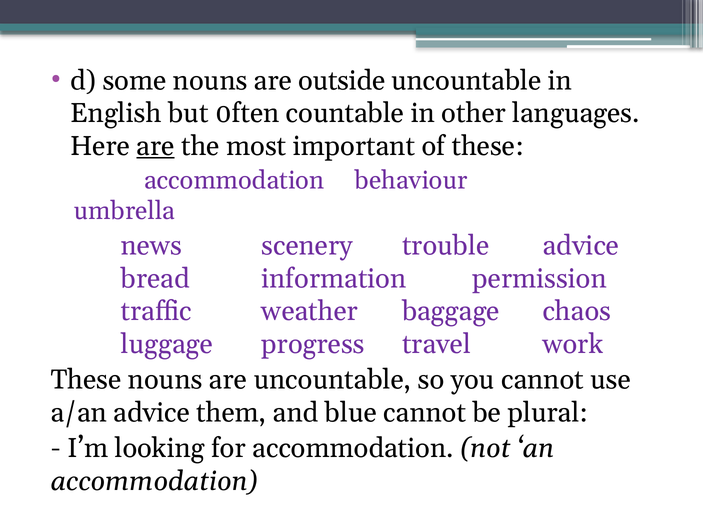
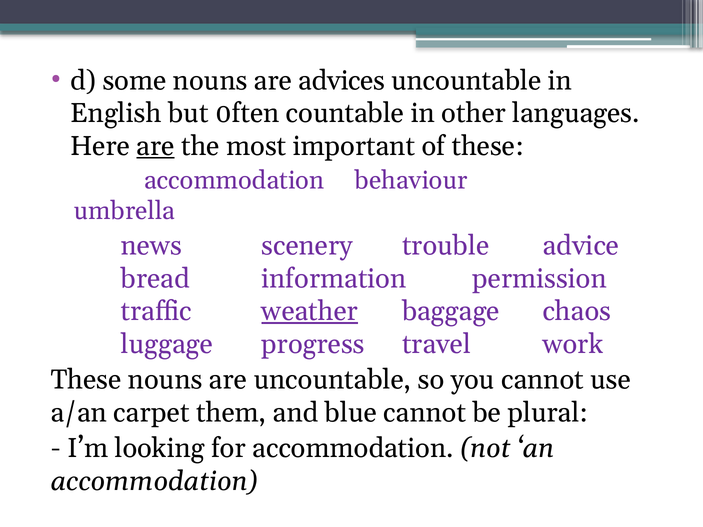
outside: outside -> advices
weather underline: none -> present
a/an advice: advice -> carpet
